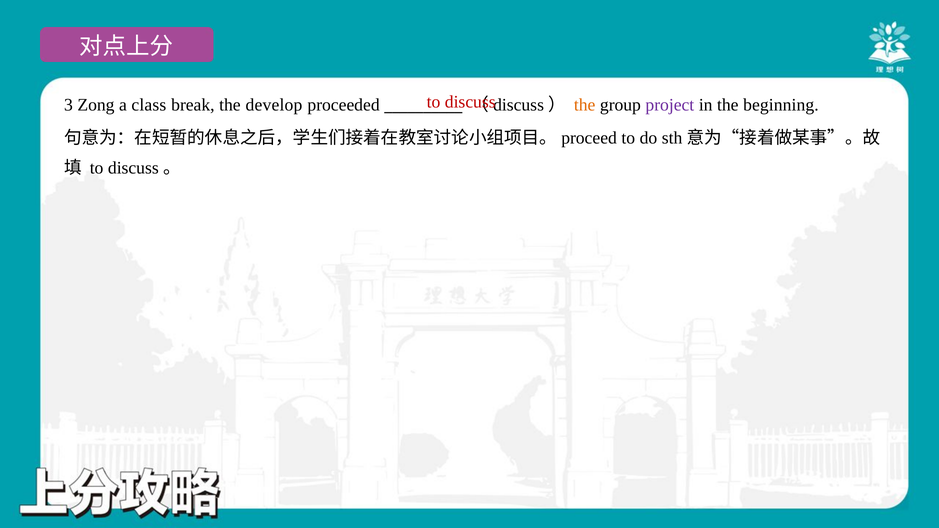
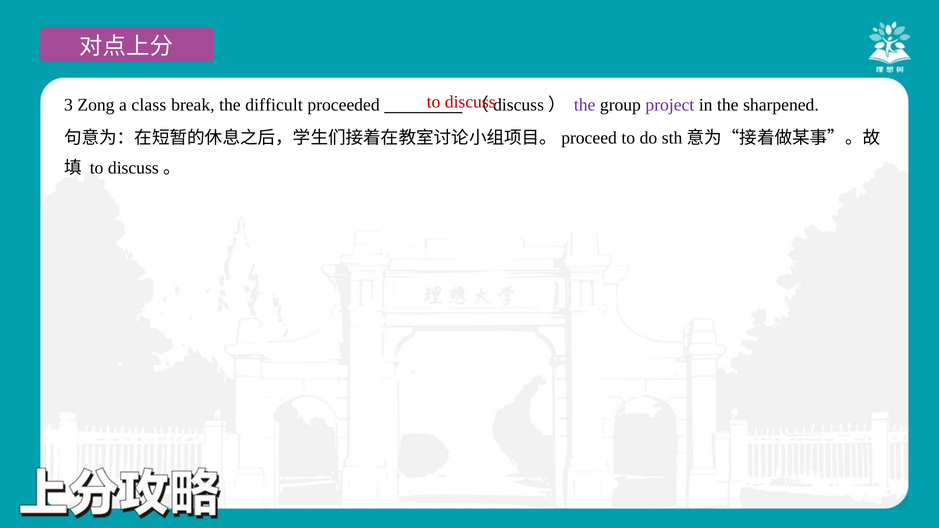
develop: develop -> difficult
the at (585, 105) colour: orange -> purple
beginning: beginning -> sharpened
